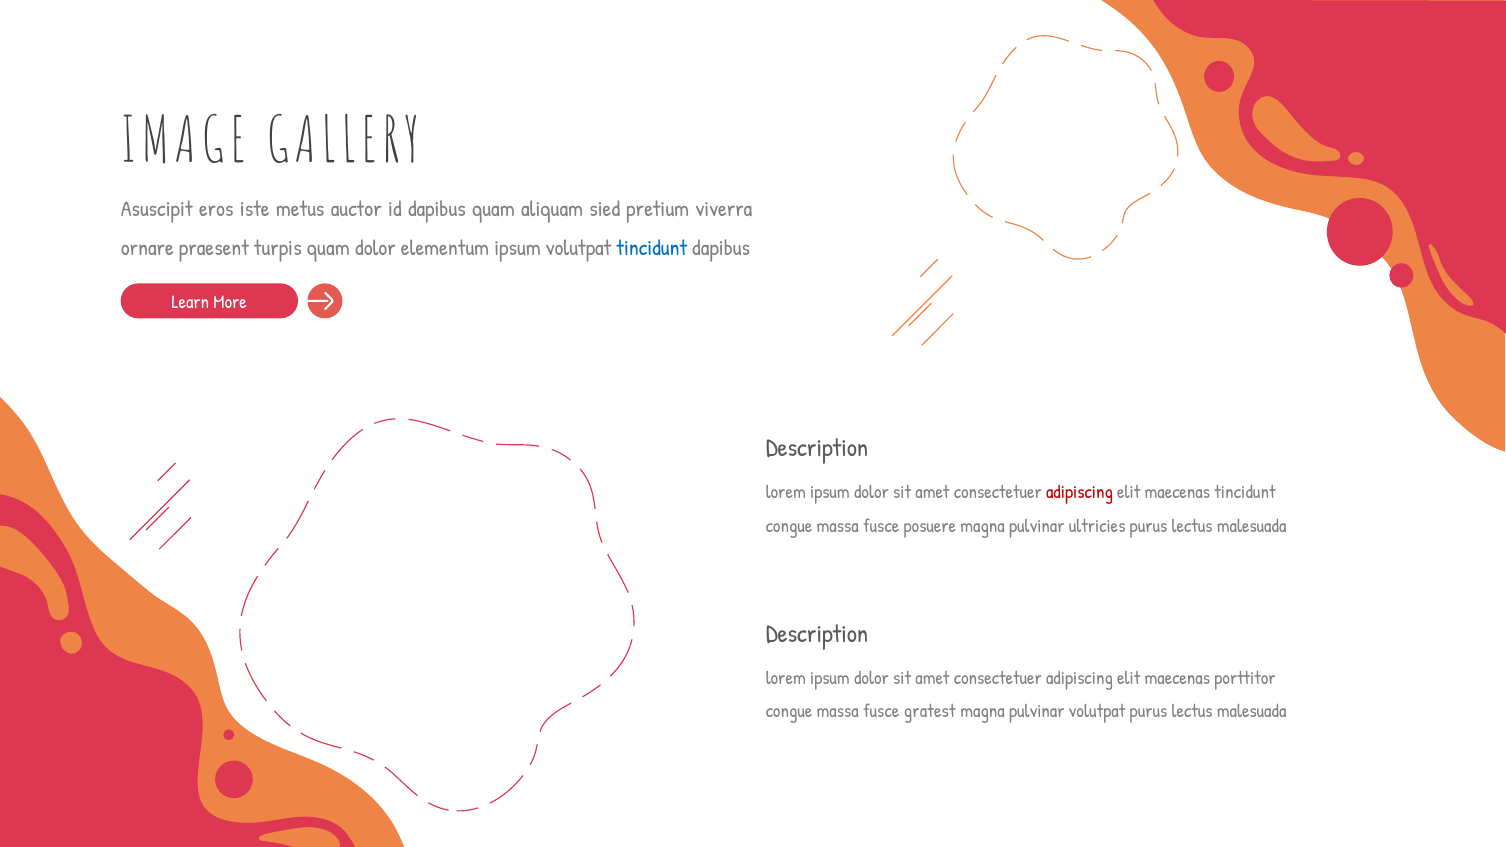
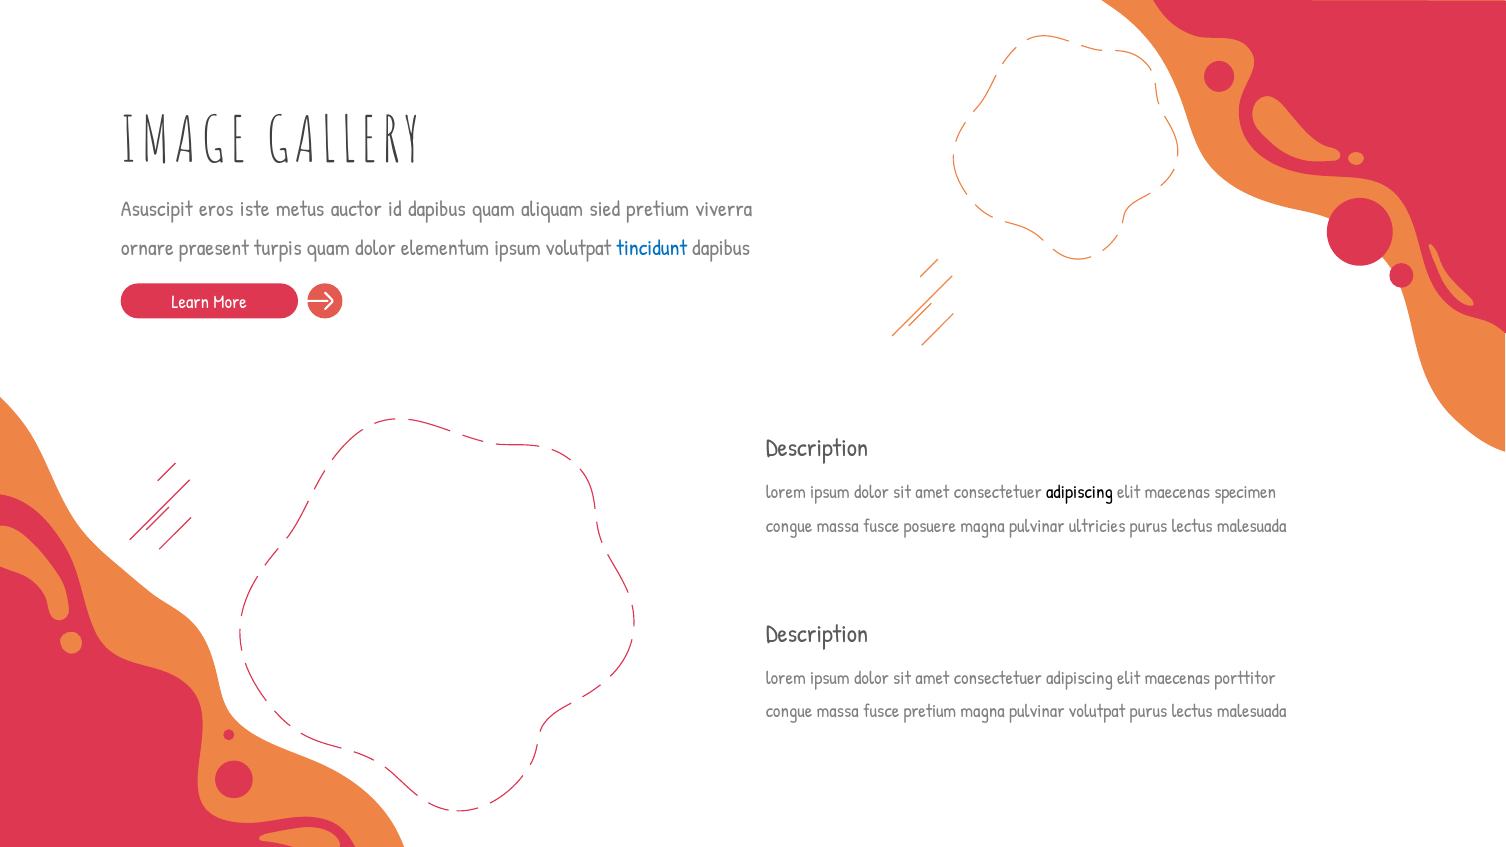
adipiscing at (1079, 493) colour: red -> black
maecenas tincidunt: tincidunt -> specimen
fusce gratest: gratest -> pretium
